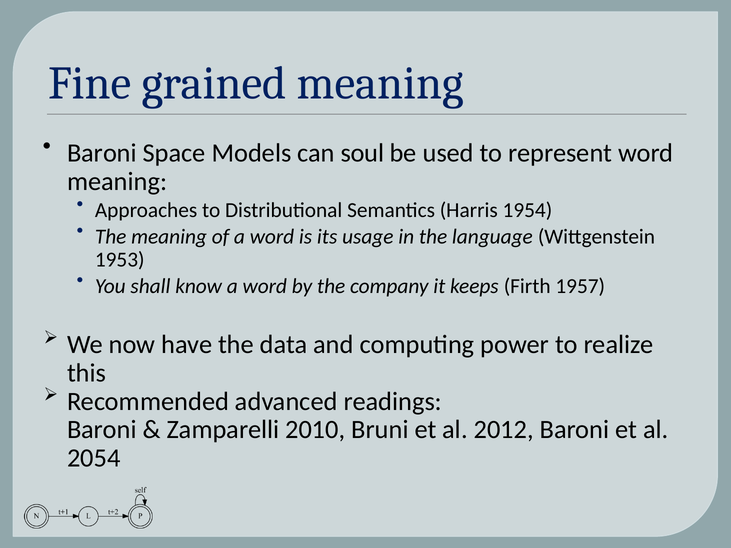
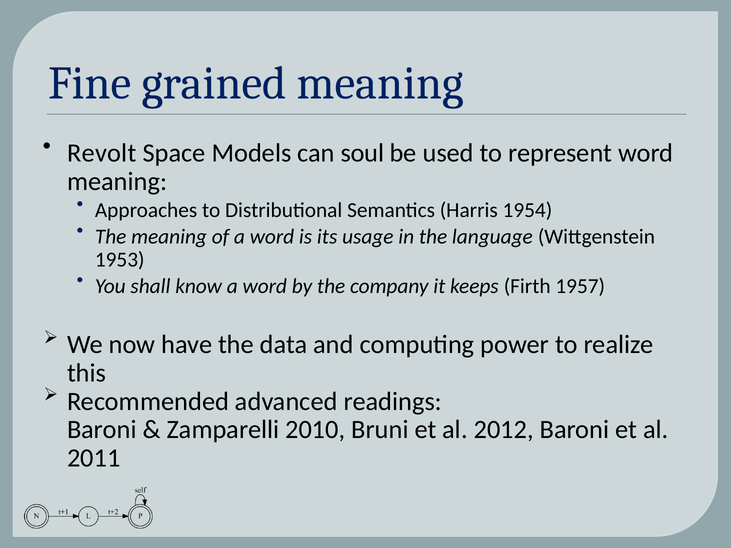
Baroni at (102, 153): Baroni -> Revolt
2054: 2054 -> 2011
